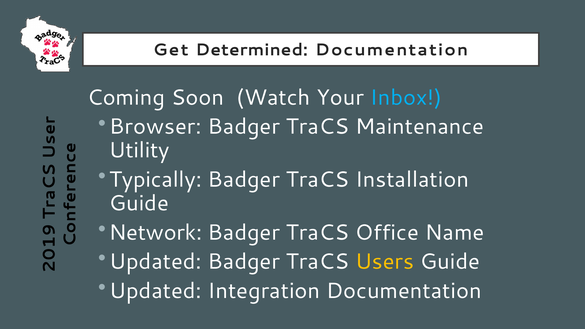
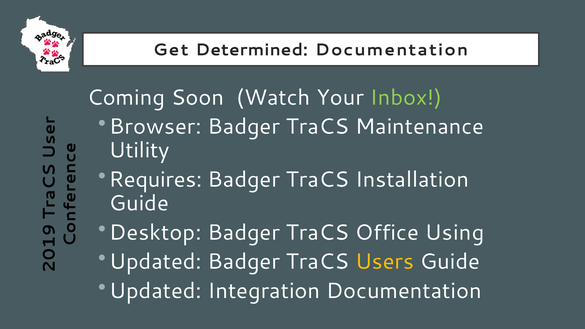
Inbox colour: light blue -> light green
Typically: Typically -> Requires
Network: Network -> Desktop
Name: Name -> Using
